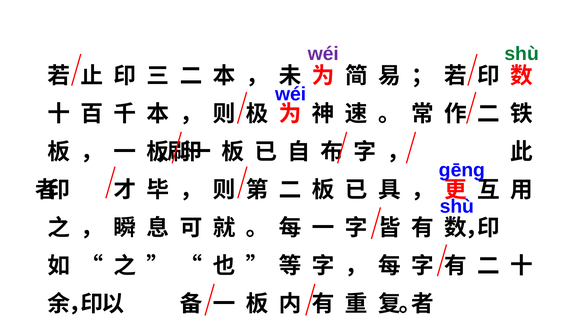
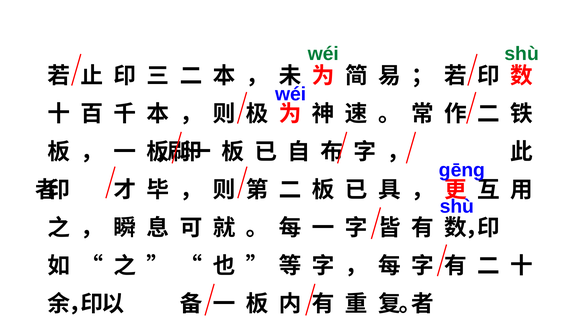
wéi at (323, 54) colour: purple -> green
